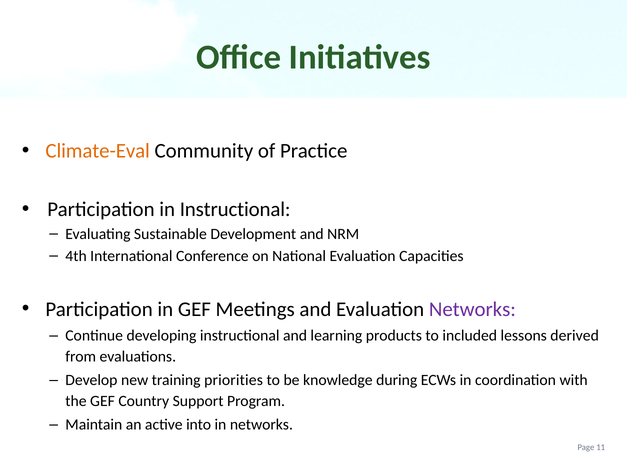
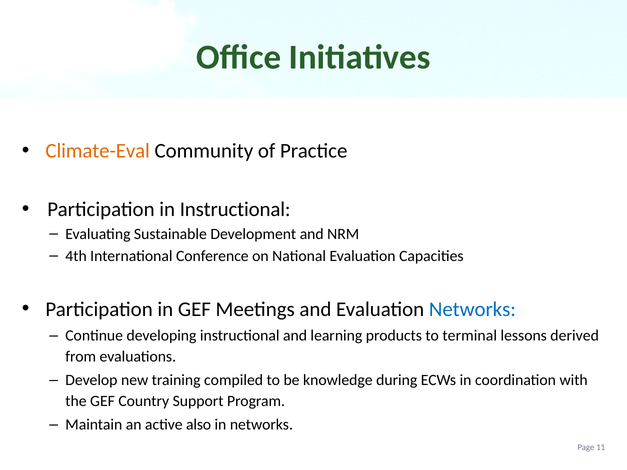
Networks at (472, 309) colour: purple -> blue
included: included -> terminal
priorities: priorities -> compiled
into: into -> also
